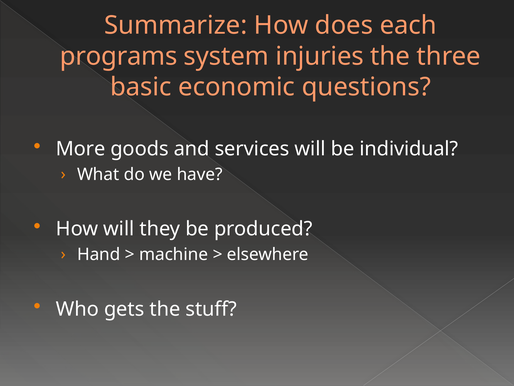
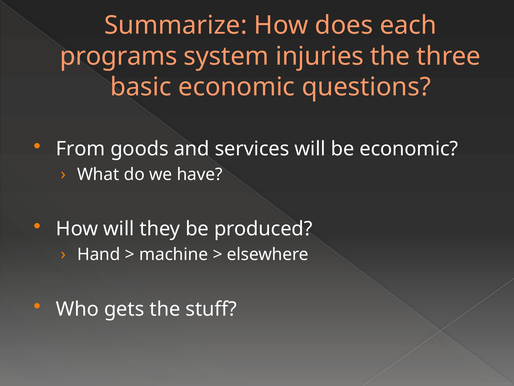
More: More -> From
be individual: individual -> economic
